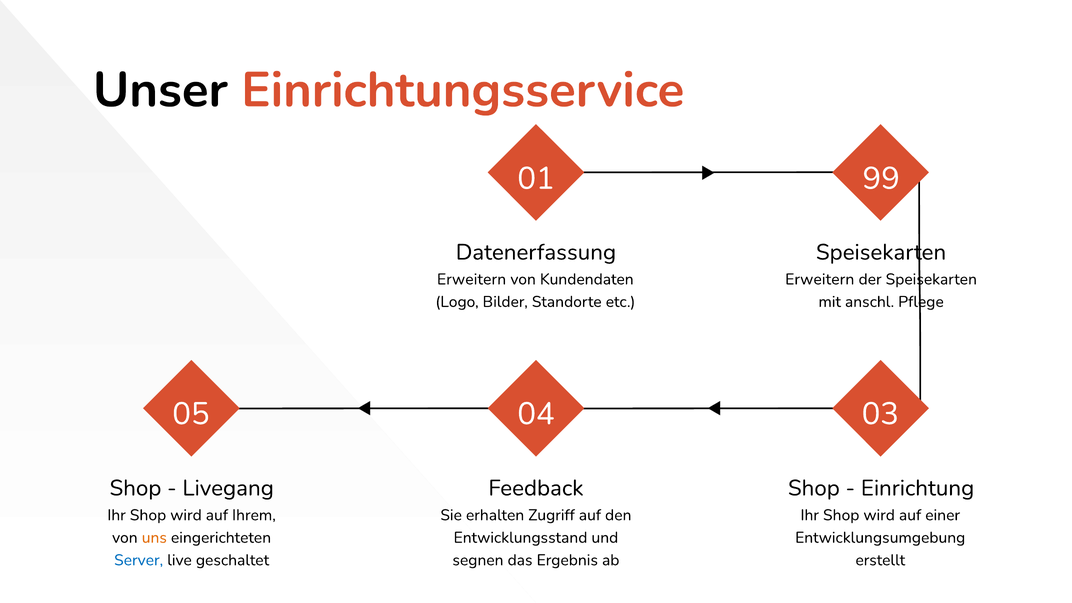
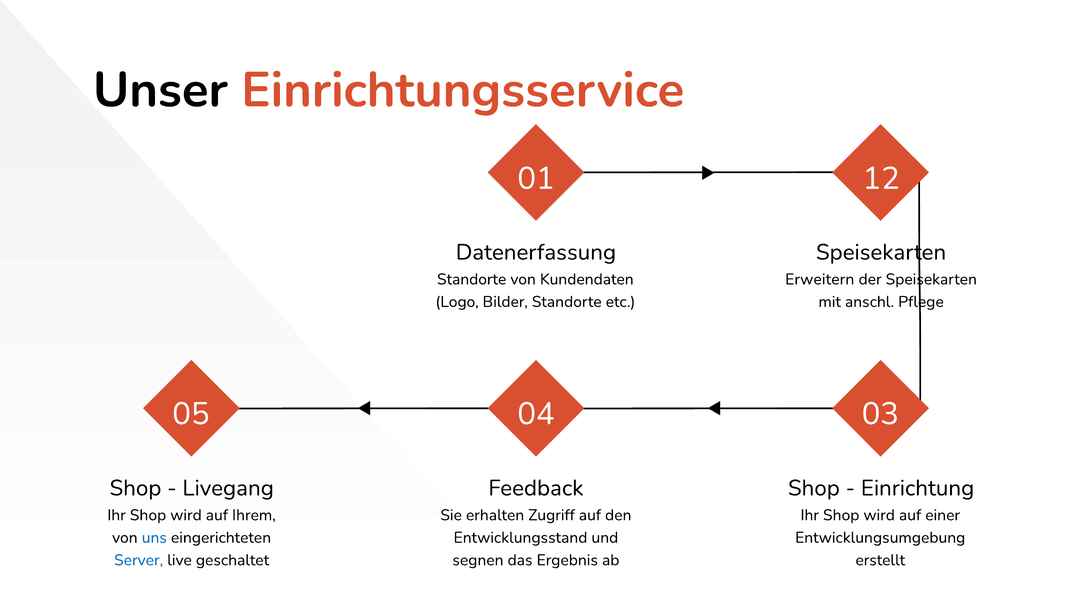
99: 99 -> 12
Erweitern at (472, 279): Erweitern -> Standorte
uns colour: orange -> blue
